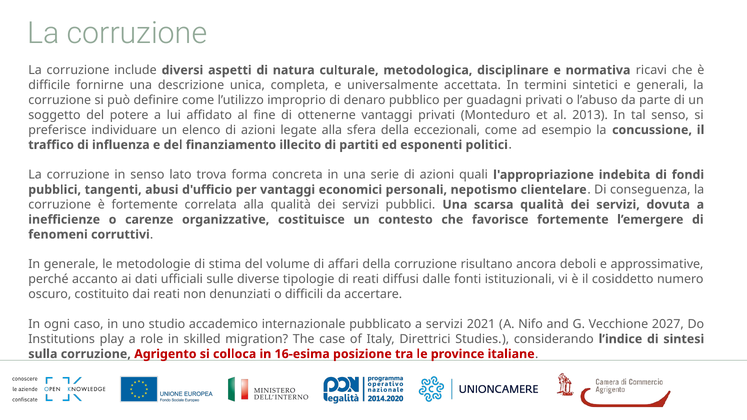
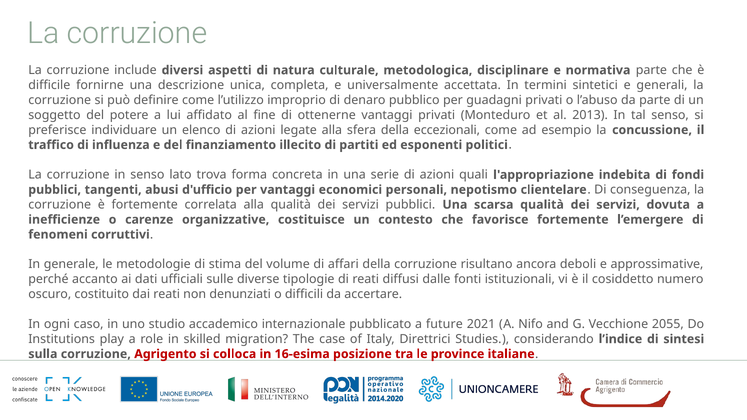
normativa ricavi: ricavi -> parte
a servizi: servizi -> future
2027: 2027 -> 2055
